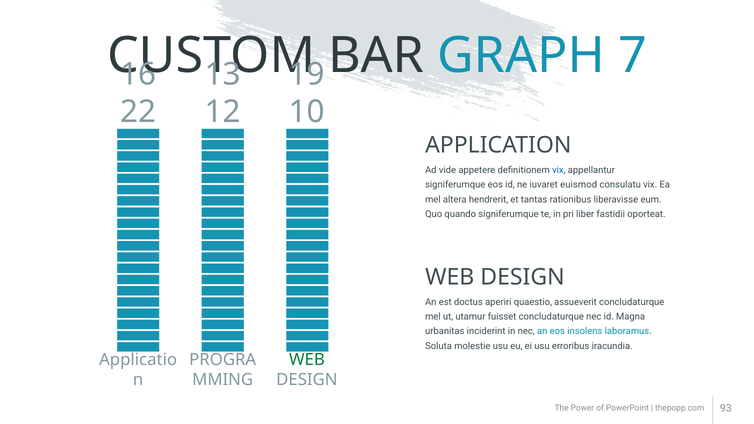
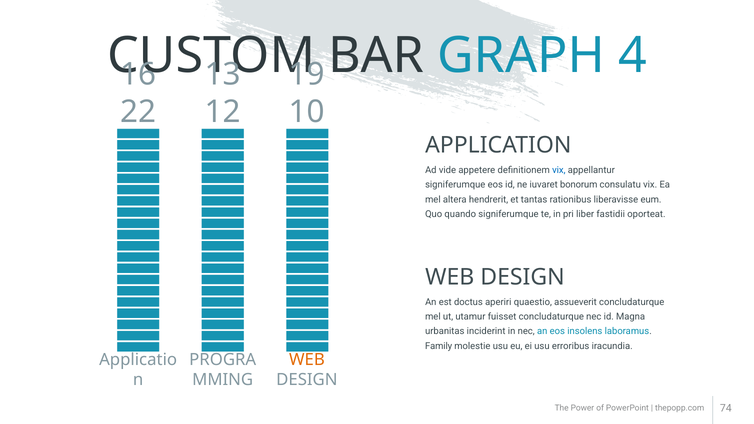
7: 7 -> 4
euismod: euismod -> bonorum
Soluta: Soluta -> Family
WEB at (307, 360) colour: green -> orange
93: 93 -> 74
